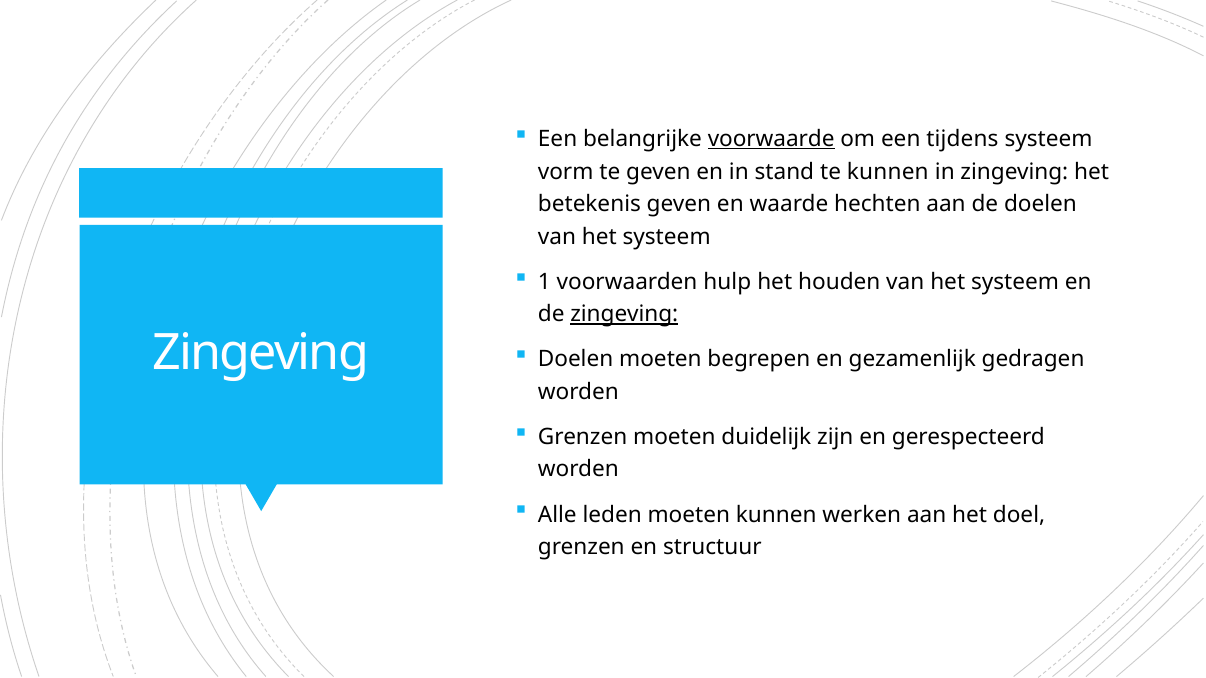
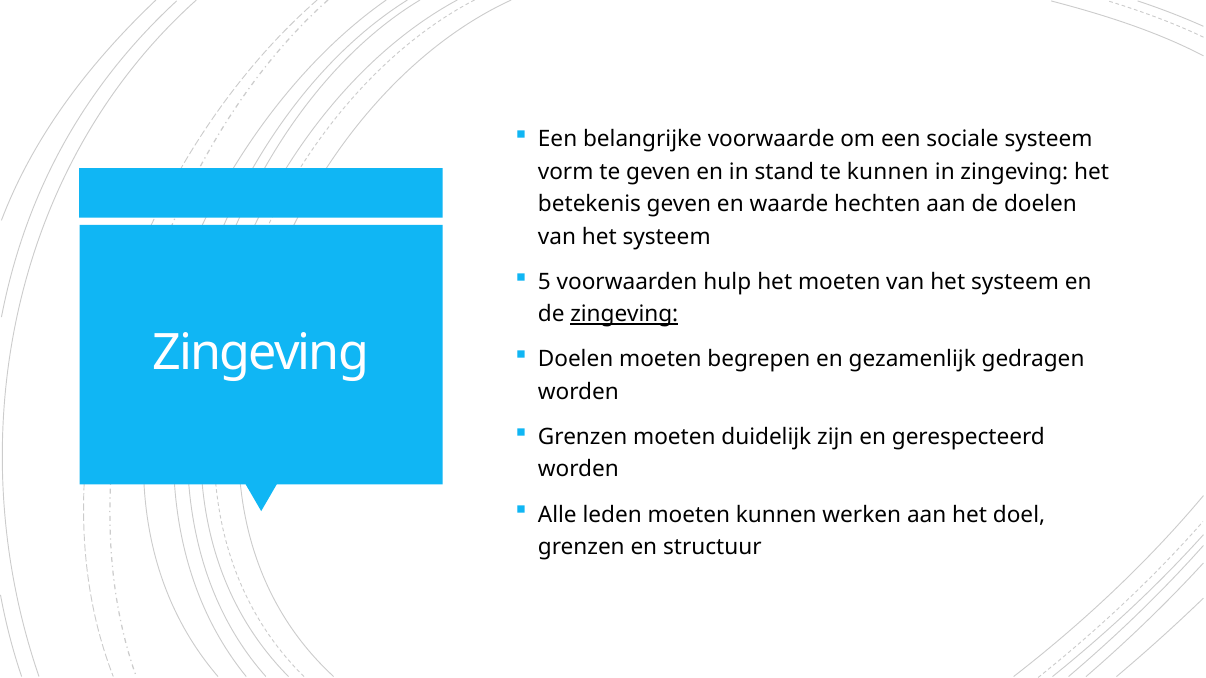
voorwaarde underline: present -> none
tijdens: tijdens -> sociale
1: 1 -> 5
het houden: houden -> moeten
